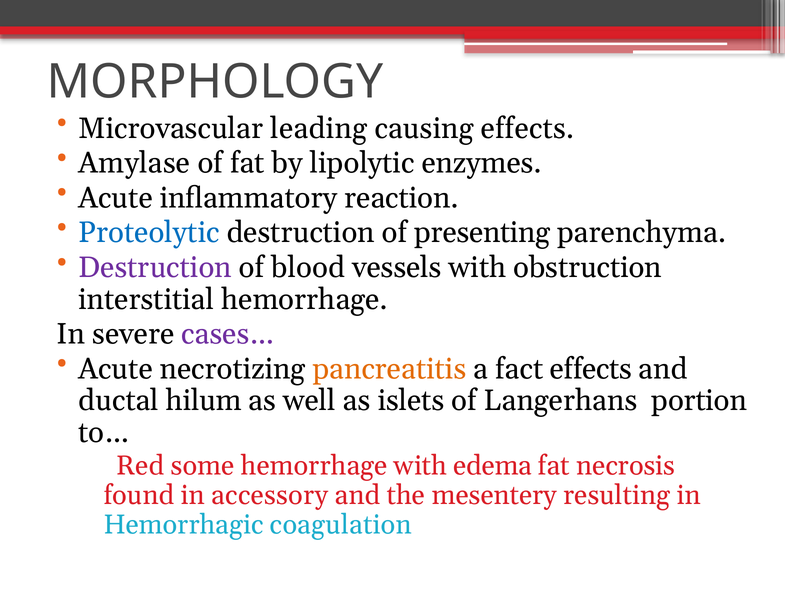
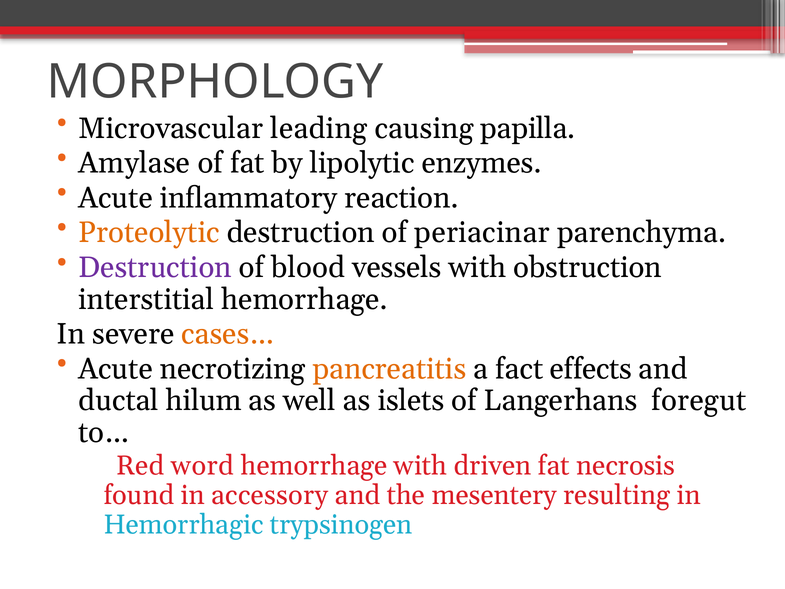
causing effects: effects -> papilla
Proteolytic colour: blue -> orange
presenting: presenting -> periacinar
cases… colour: purple -> orange
portion: portion -> foregut
some: some -> word
edema: edema -> driven
coagulation: coagulation -> trypsinogen
